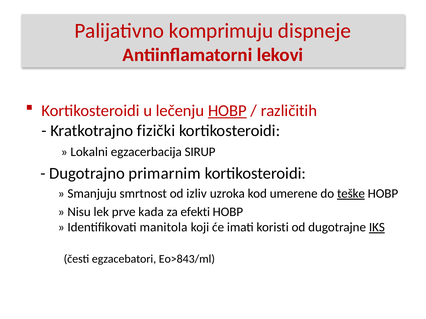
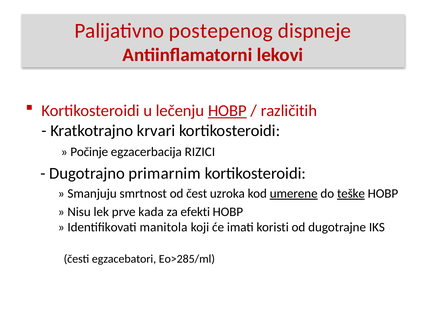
komprimuju: komprimuju -> postepenog
fizički: fizički -> krvari
Lokalni: Lokalni -> Počinje
SIRUP: SIRUP -> RIZICI
izliv: izliv -> čest
umerene underline: none -> present
IKS underline: present -> none
Eo>843/ml: Eo>843/ml -> Eo>285/ml
